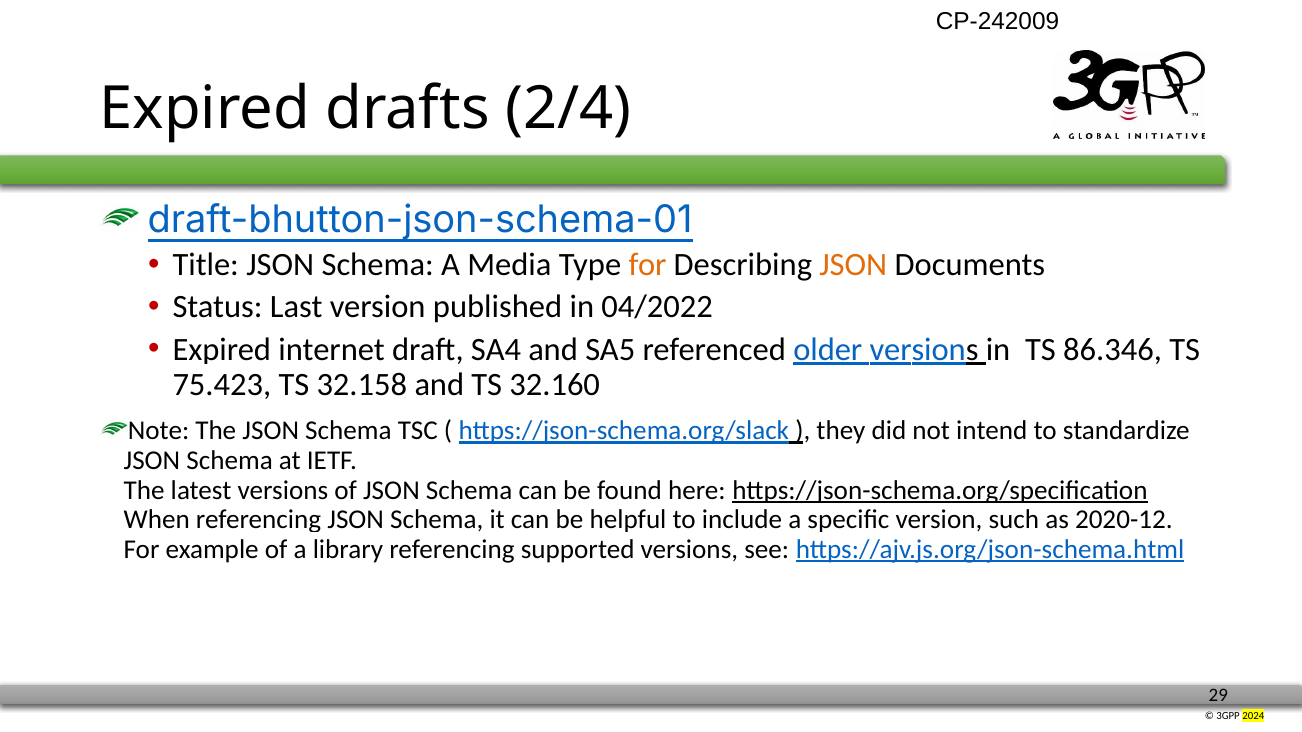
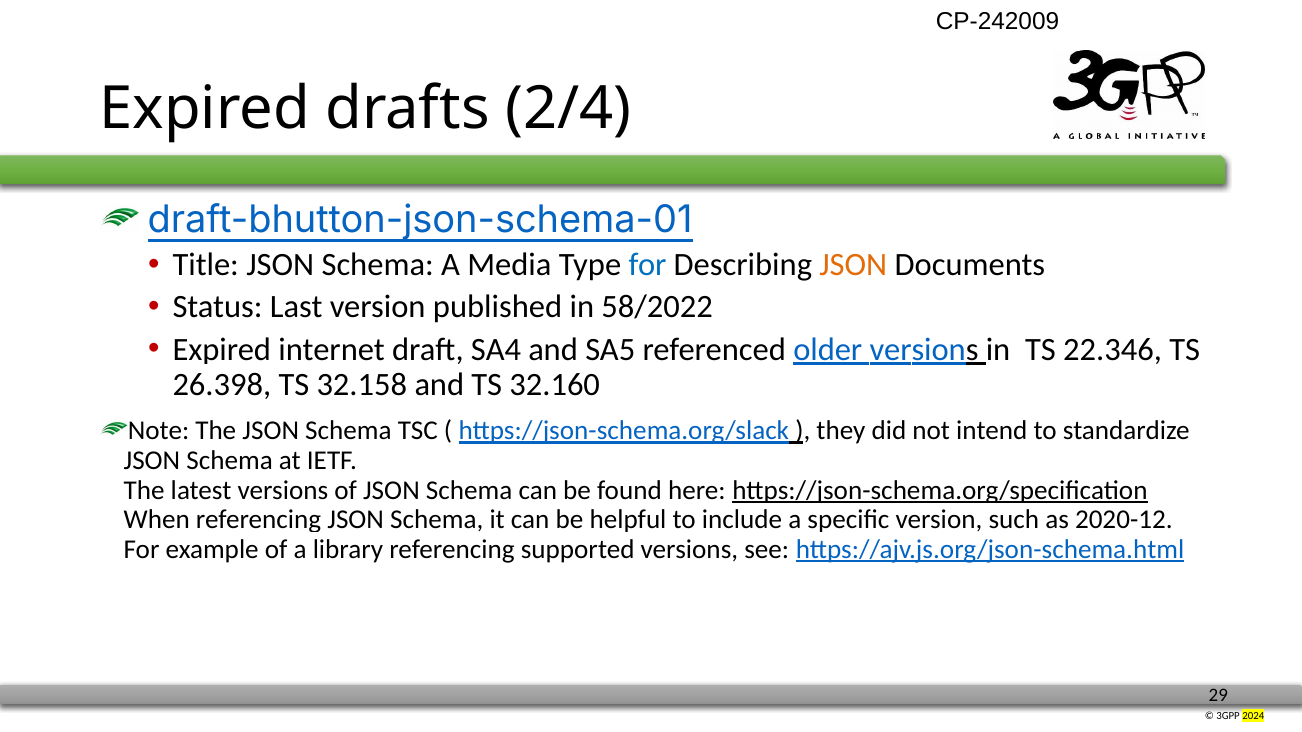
for at (648, 265) colour: orange -> blue
04/2022: 04/2022 -> 58/2022
86.346: 86.346 -> 22.346
75.423: 75.423 -> 26.398
